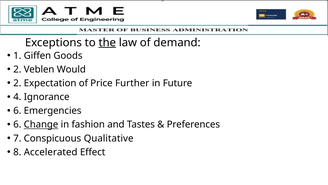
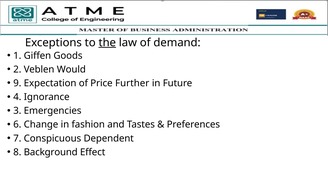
2 at (17, 83): 2 -> 9
6 at (17, 110): 6 -> 3
Change underline: present -> none
Qualitative: Qualitative -> Dependent
Accelerated: Accelerated -> Background
